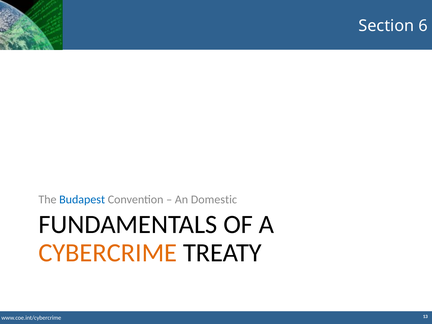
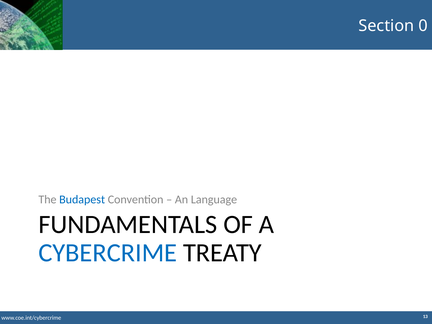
6: 6 -> 0
Domestic: Domestic -> Language
CYBERCRIME colour: orange -> blue
